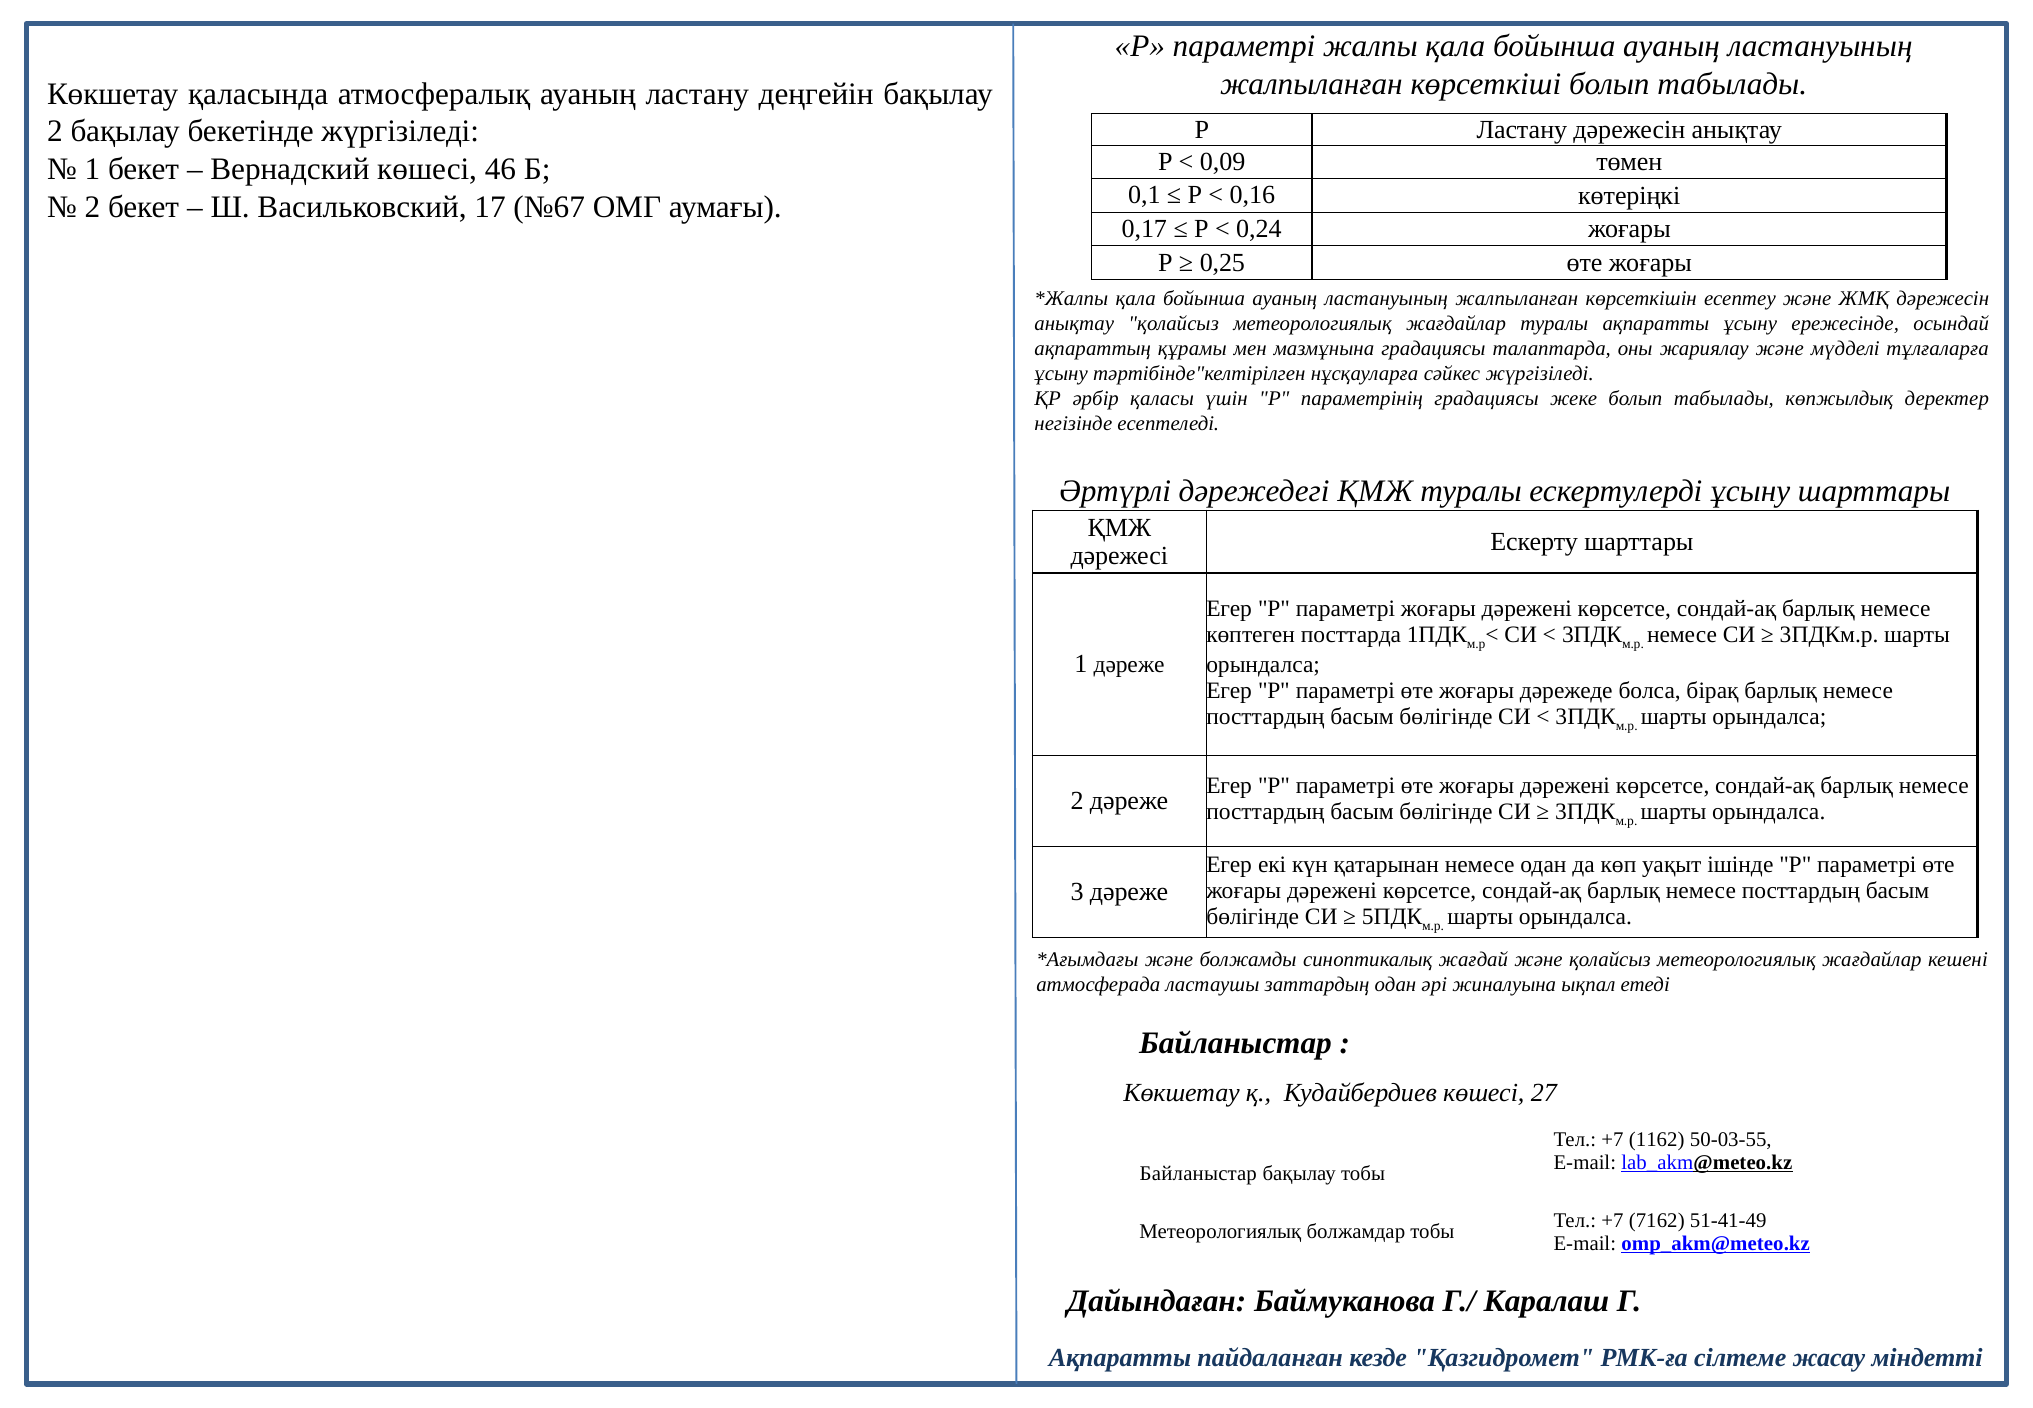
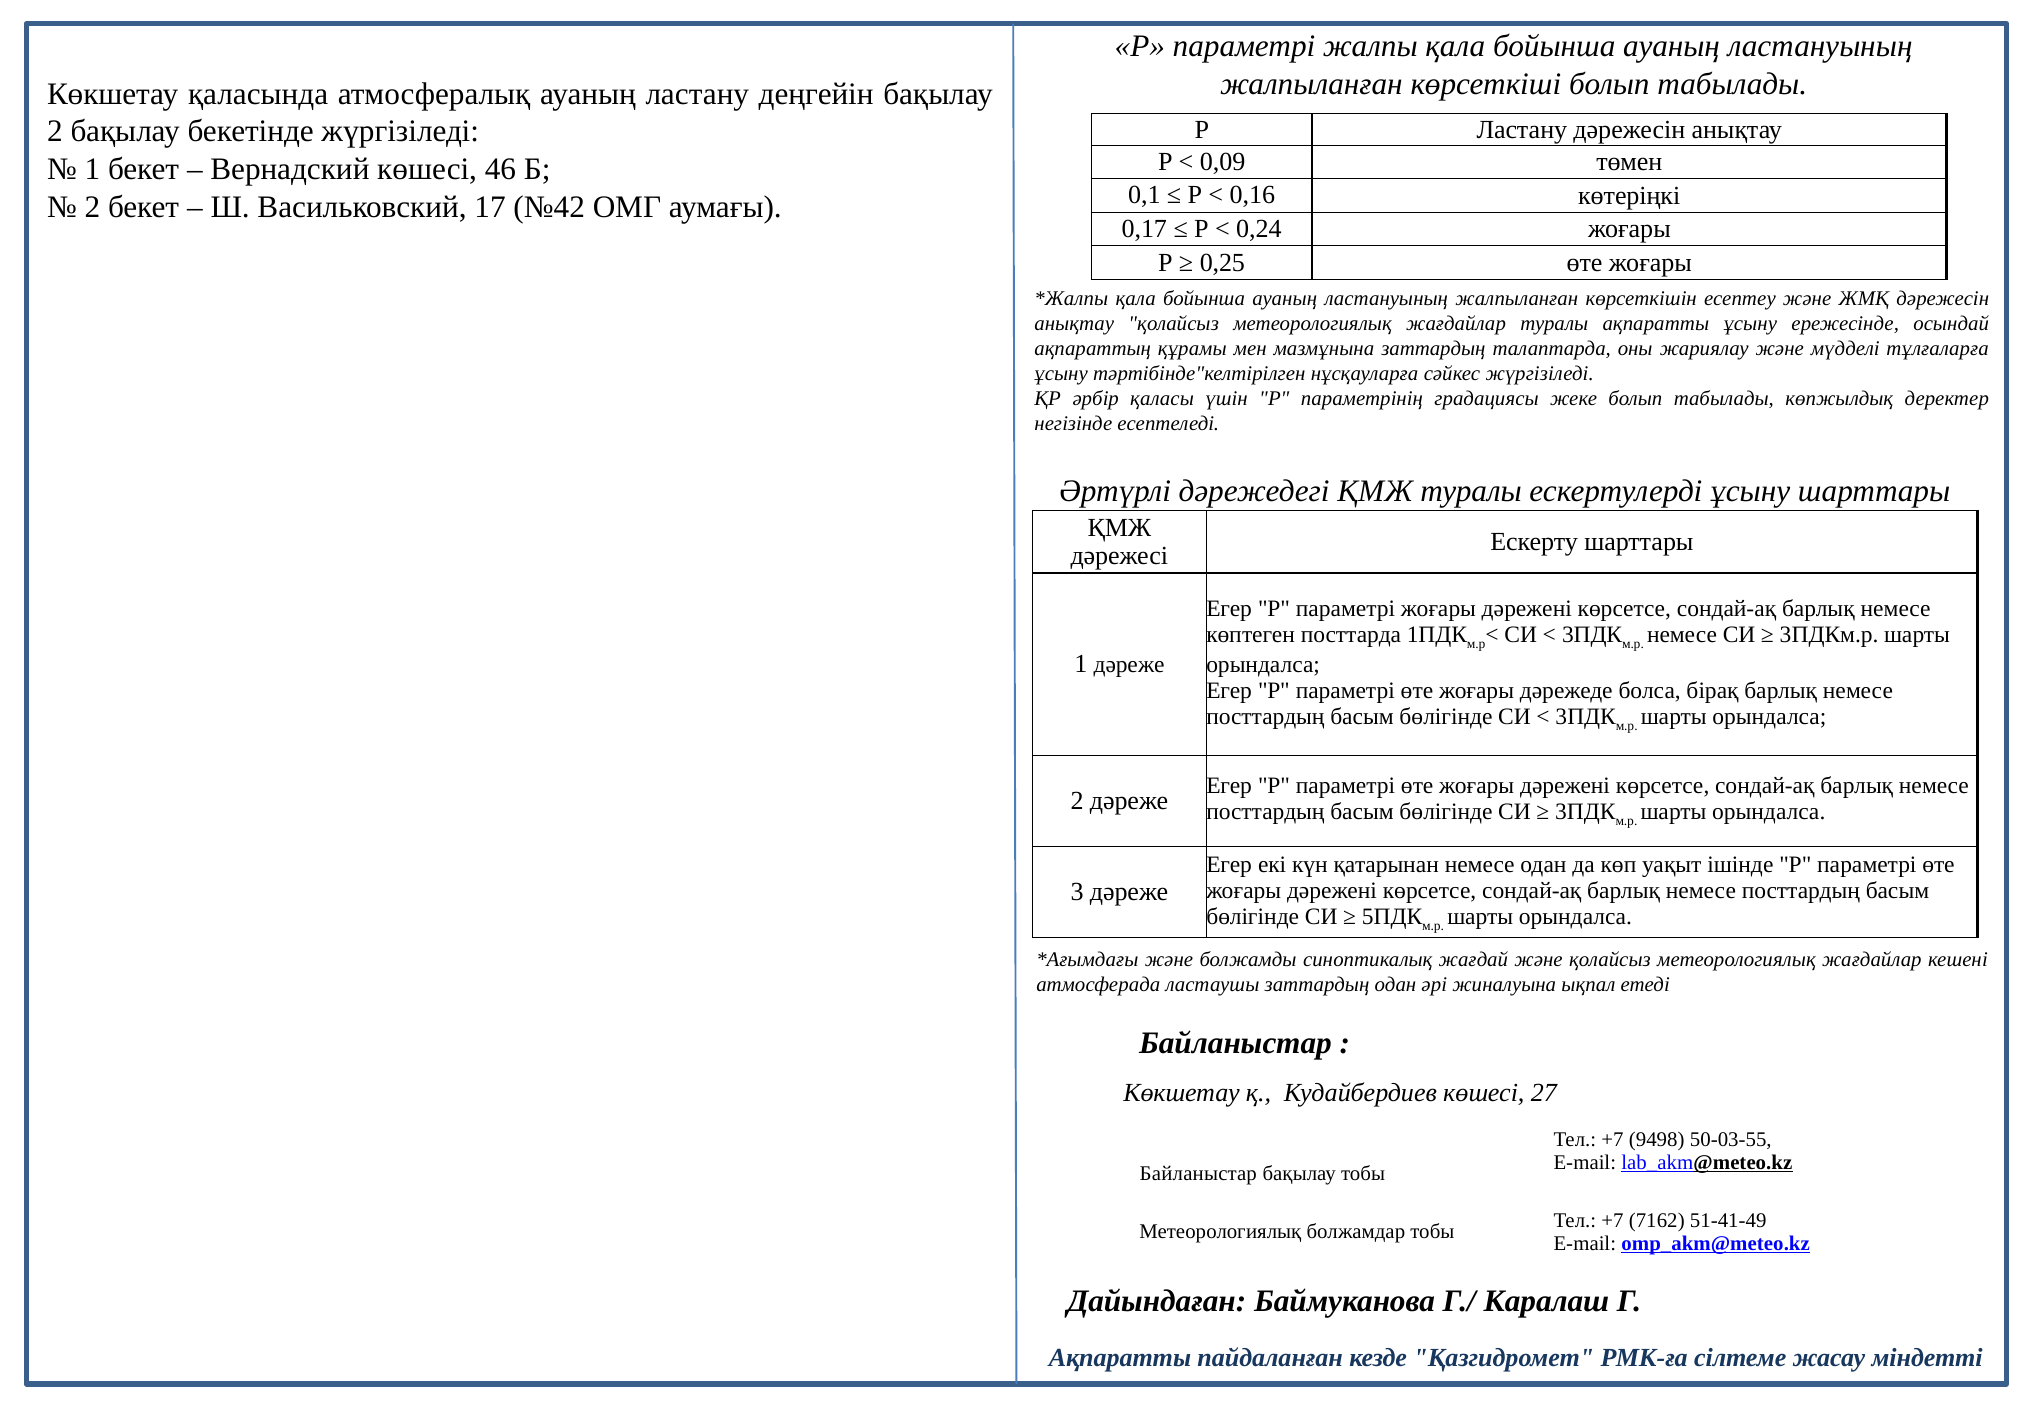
№67: №67 -> №42
мазмұнына градациясы: градациясы -> заттардың
1162: 1162 -> 9498
